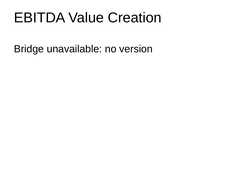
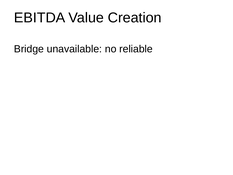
version: version -> reliable
